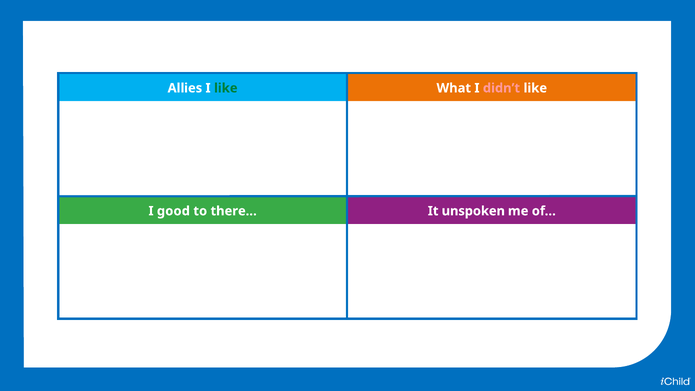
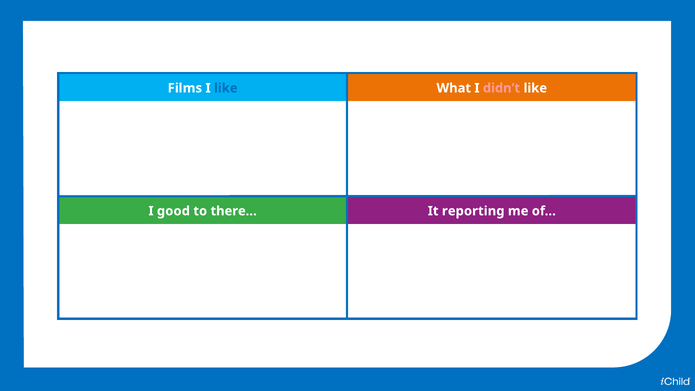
Allies: Allies -> Films
like at (226, 88) colour: green -> blue
unspoken: unspoken -> reporting
